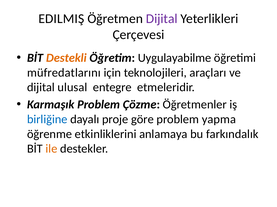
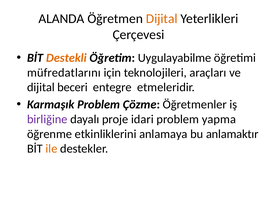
EDILMIŞ: EDILMIŞ -> ALANDA
Dijital at (162, 19) colour: purple -> orange
ulusal: ulusal -> beceri
birliğine colour: blue -> purple
göre: göre -> idari
farkındalık: farkındalık -> anlamaktır
